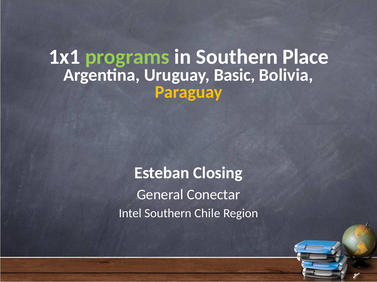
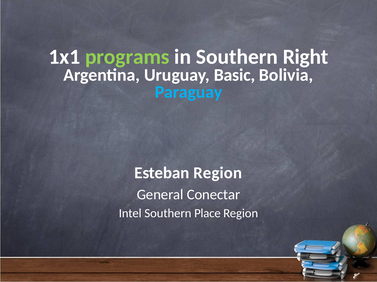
Place: Place -> Right
Paraguay colour: yellow -> light blue
Esteban Closing: Closing -> Region
Chile: Chile -> Place
